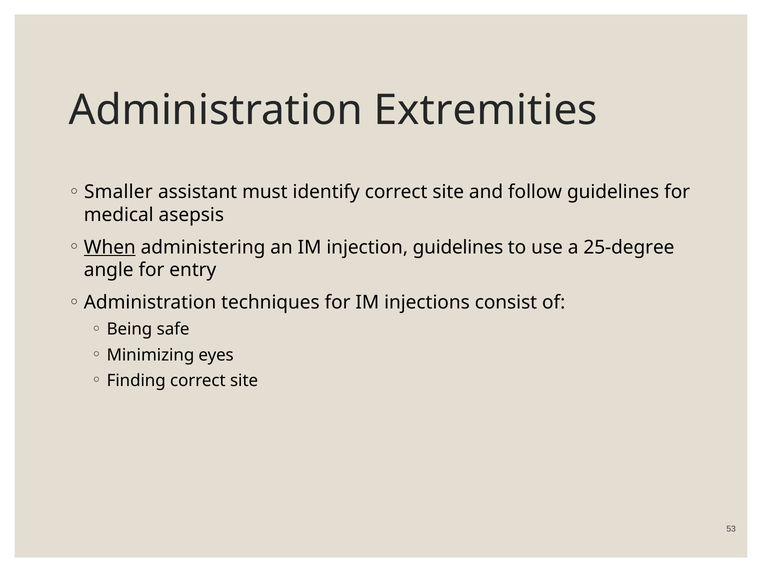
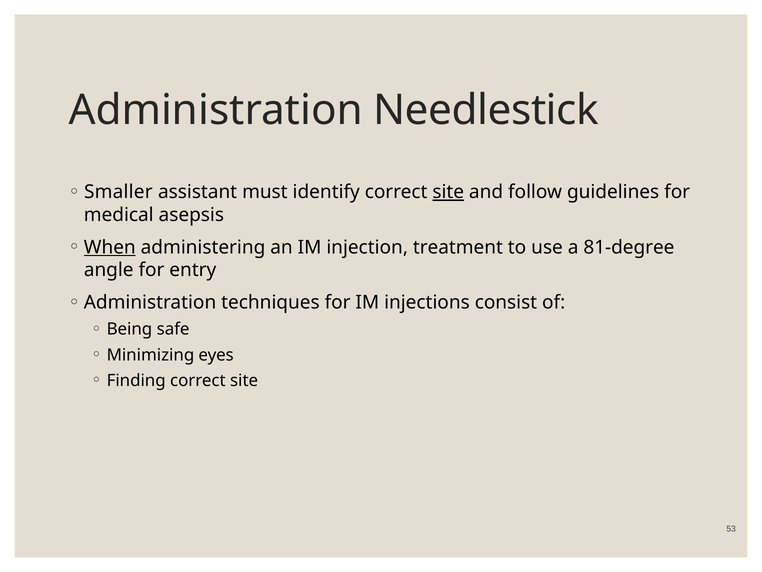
Extremities: Extremities -> Needlestick
site at (448, 192) underline: none -> present
injection guidelines: guidelines -> treatment
25-degree: 25-degree -> 81-degree
